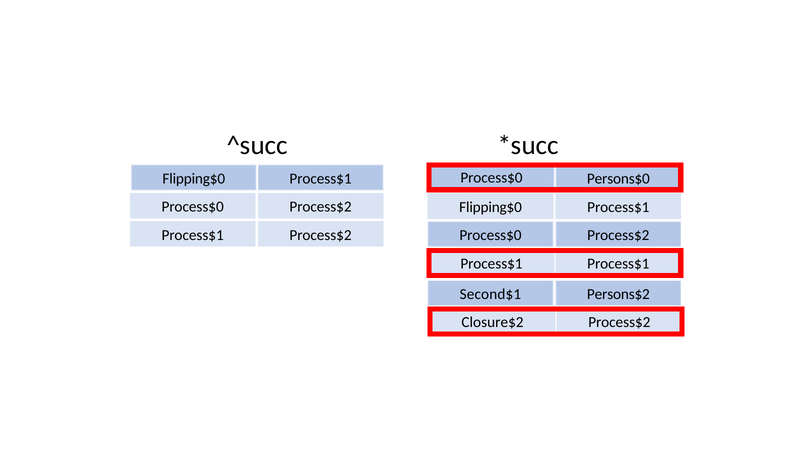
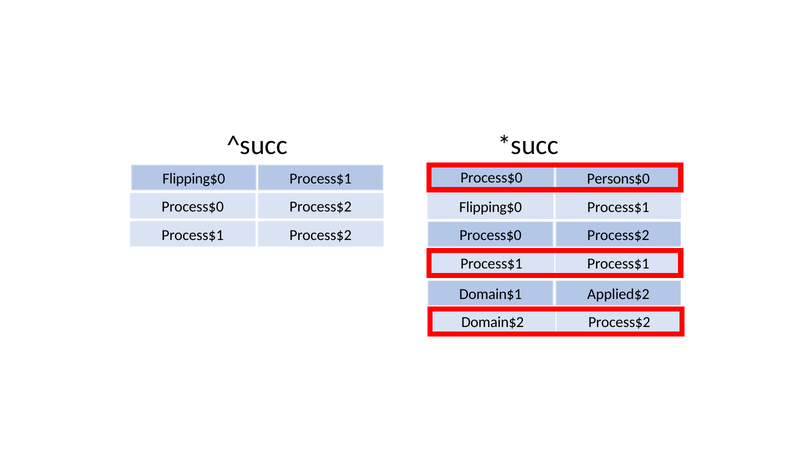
Second$1: Second$1 -> Domain$1
Persons$2: Persons$2 -> Applied$2
Closure$2: Closure$2 -> Domain$2
